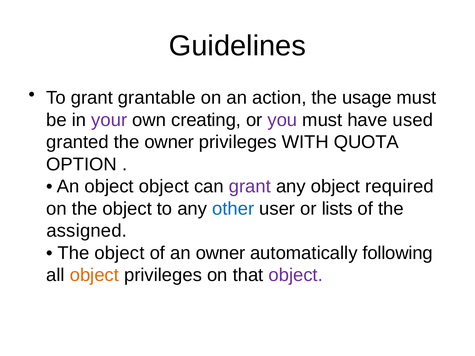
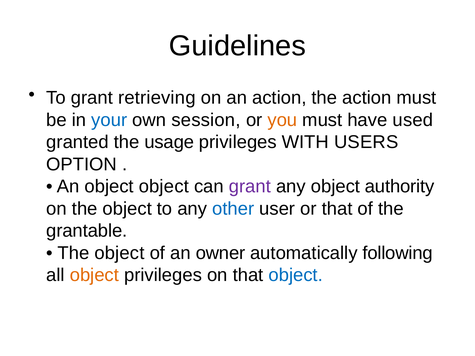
grantable: grantable -> retrieving
the usage: usage -> action
your colour: purple -> blue
creating: creating -> session
you colour: purple -> orange
the owner: owner -> usage
QUOTA: QUOTA -> USERS
required: required -> authority
or lists: lists -> that
assigned: assigned -> grantable
object at (296, 275) colour: purple -> blue
